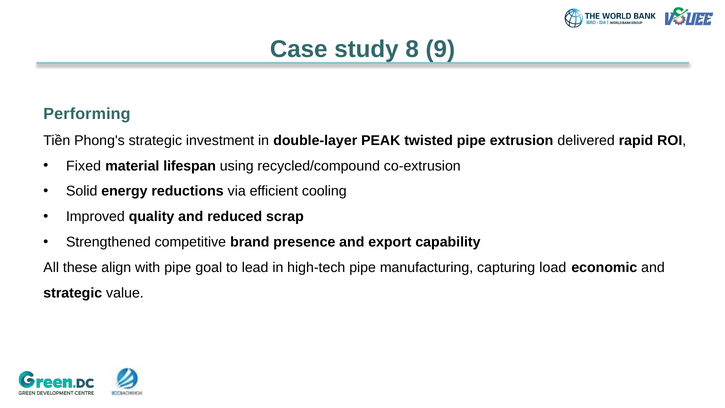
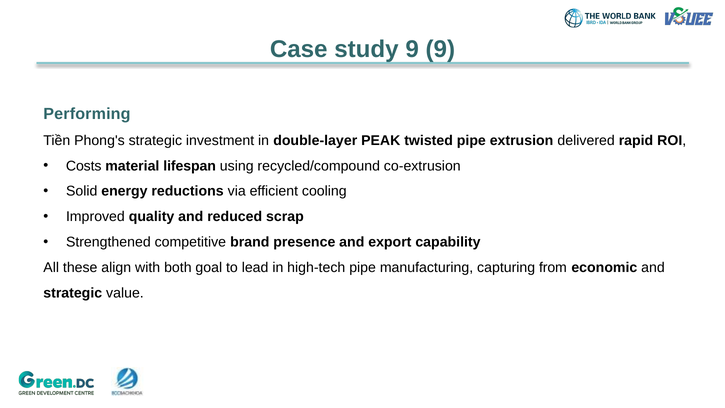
study 8: 8 -> 9
Fixed: Fixed -> Costs
with pipe: pipe -> both
load: load -> from
